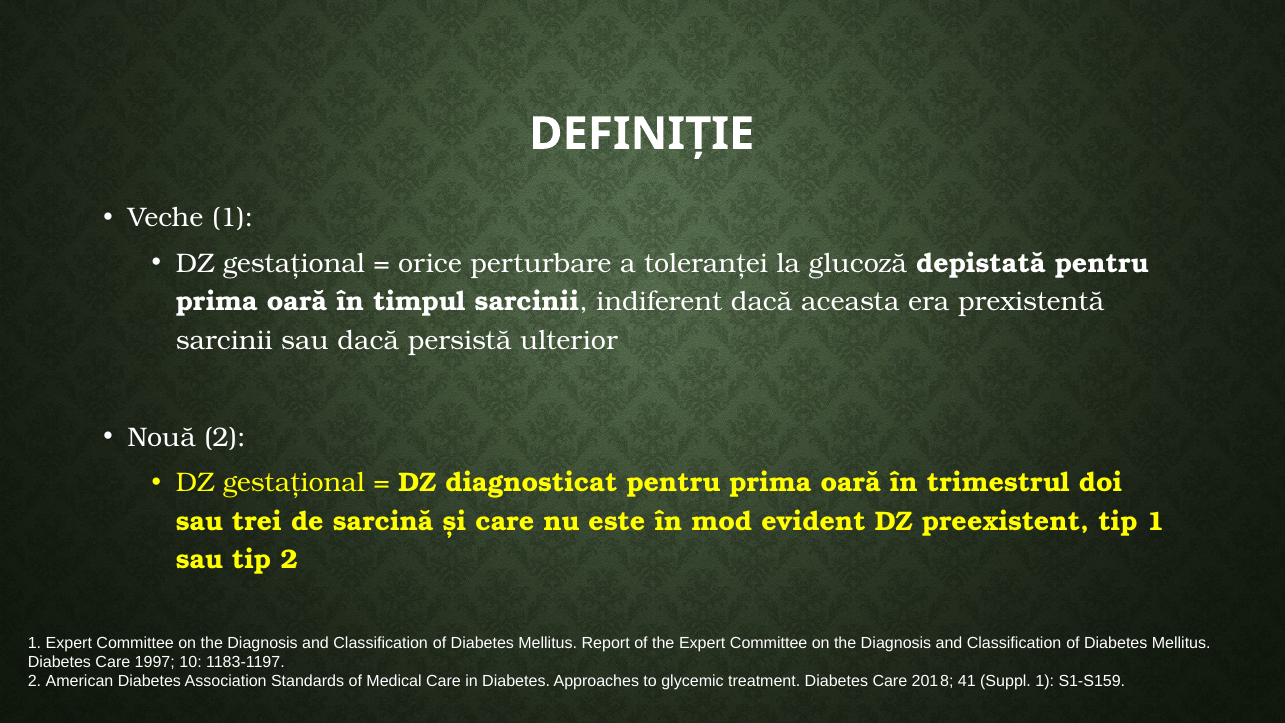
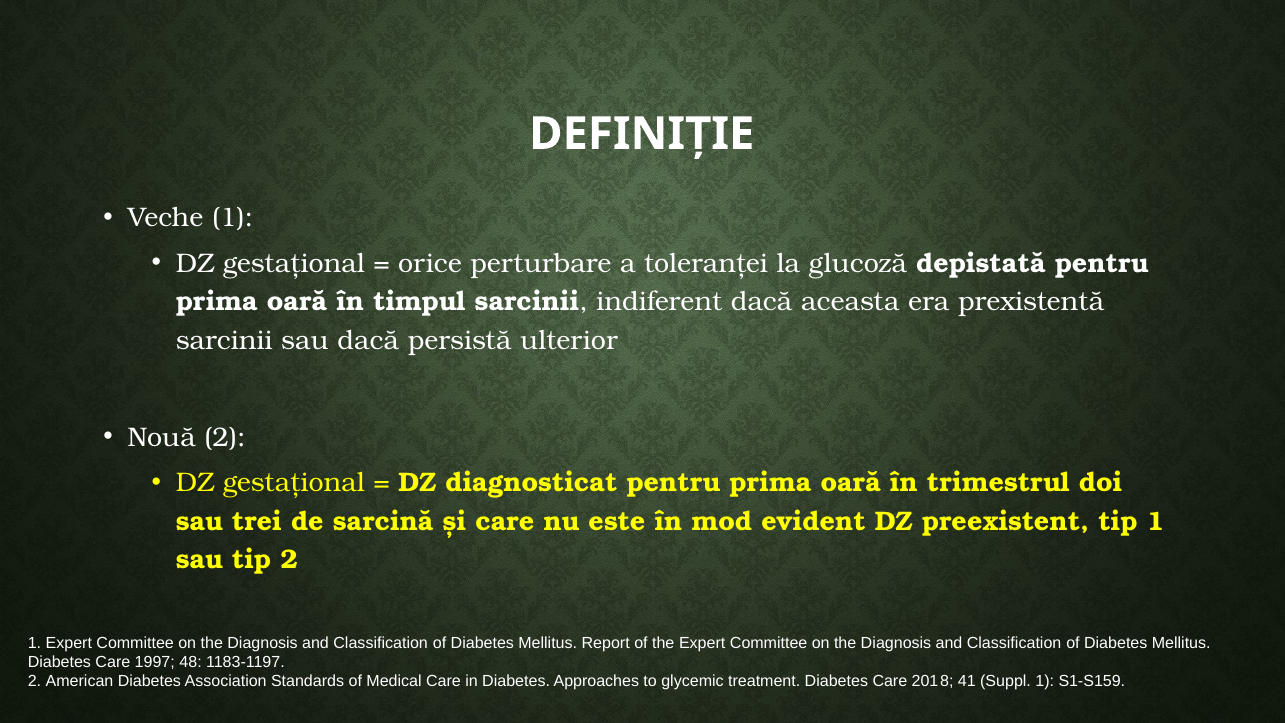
10: 10 -> 48
